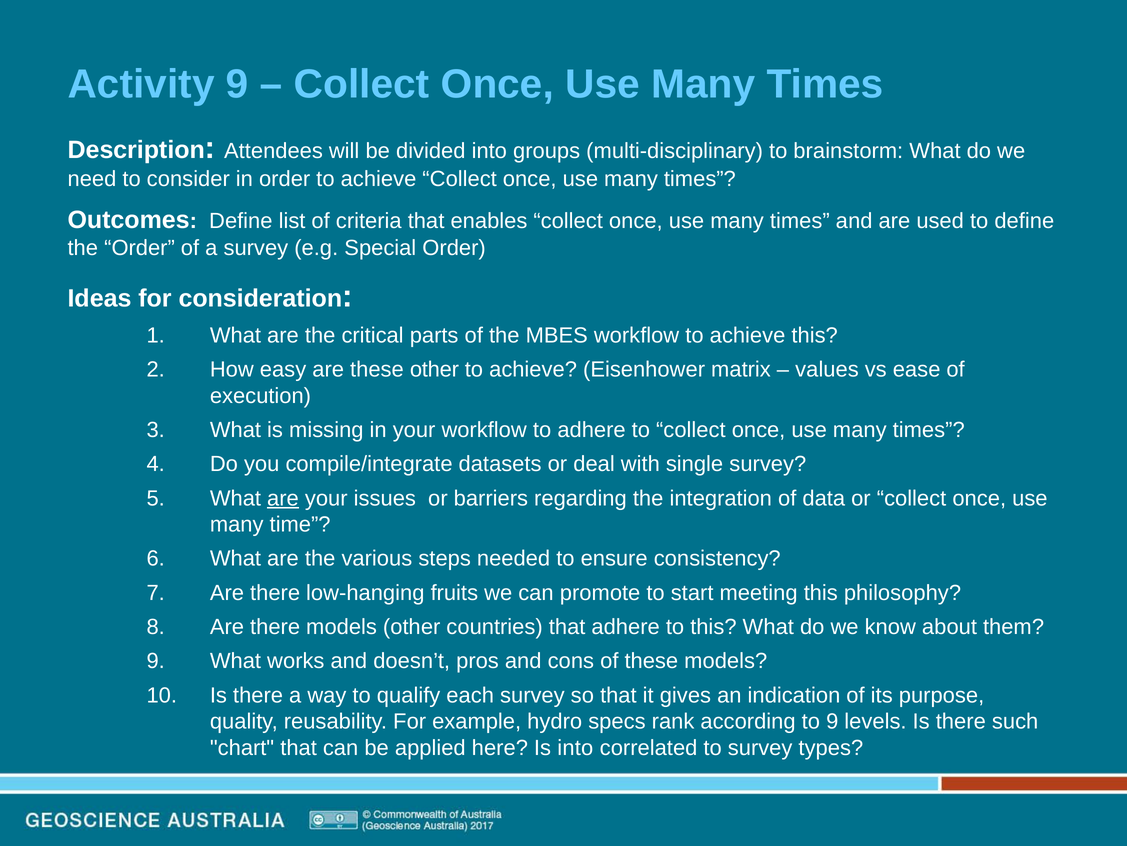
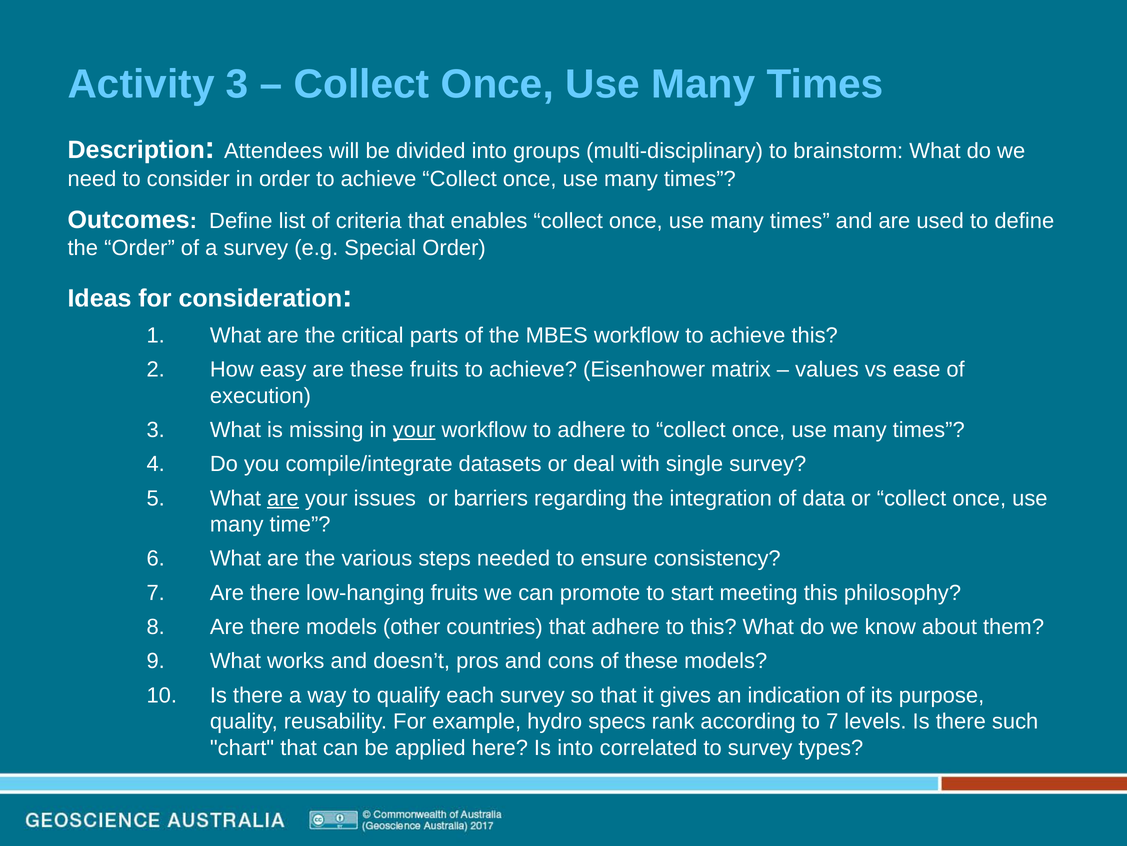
Activity 9: 9 -> 3
these other: other -> fruits
your at (414, 430) underline: none -> present
to 9: 9 -> 7
